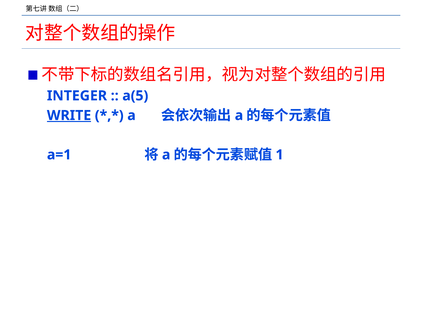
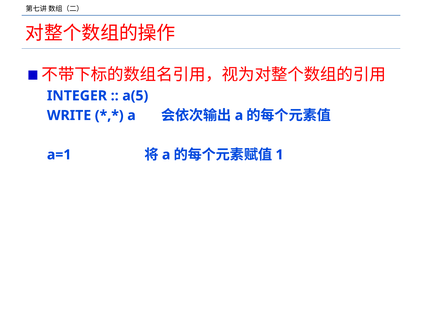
WRITE underline: present -> none
